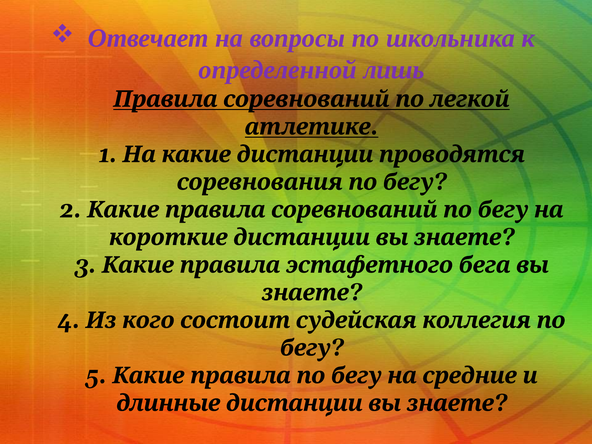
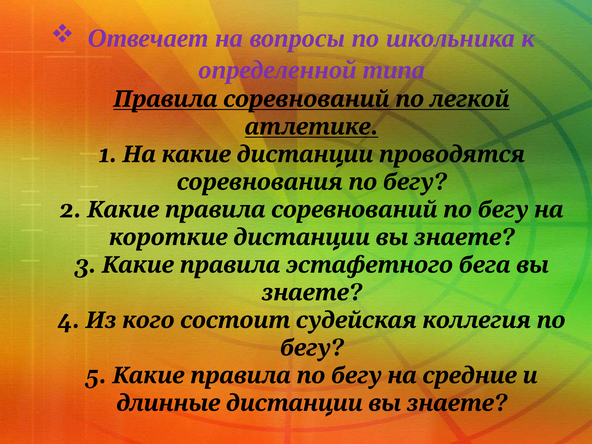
лишь: лишь -> типа
